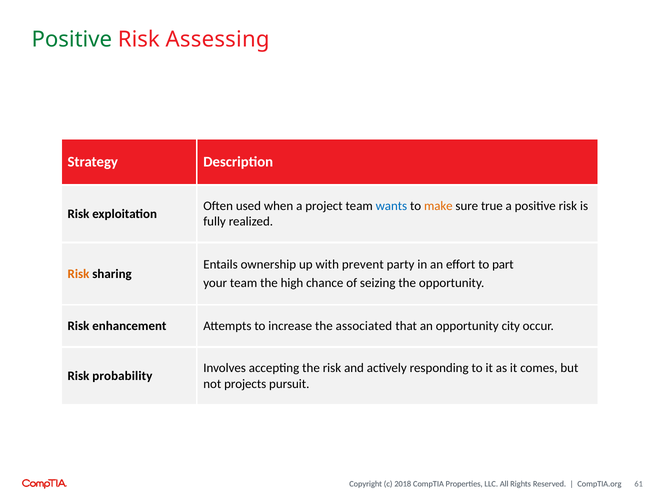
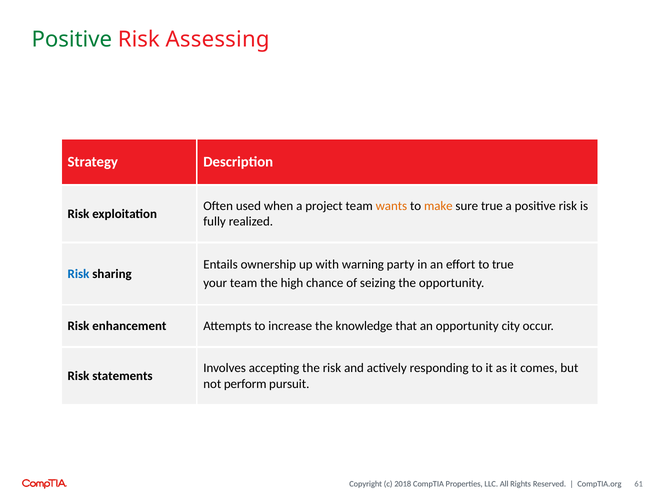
wants colour: blue -> orange
prevent: prevent -> warning
to part: part -> true
Risk at (78, 274) colour: orange -> blue
associated: associated -> knowledge
probability: probability -> statements
projects: projects -> perform
